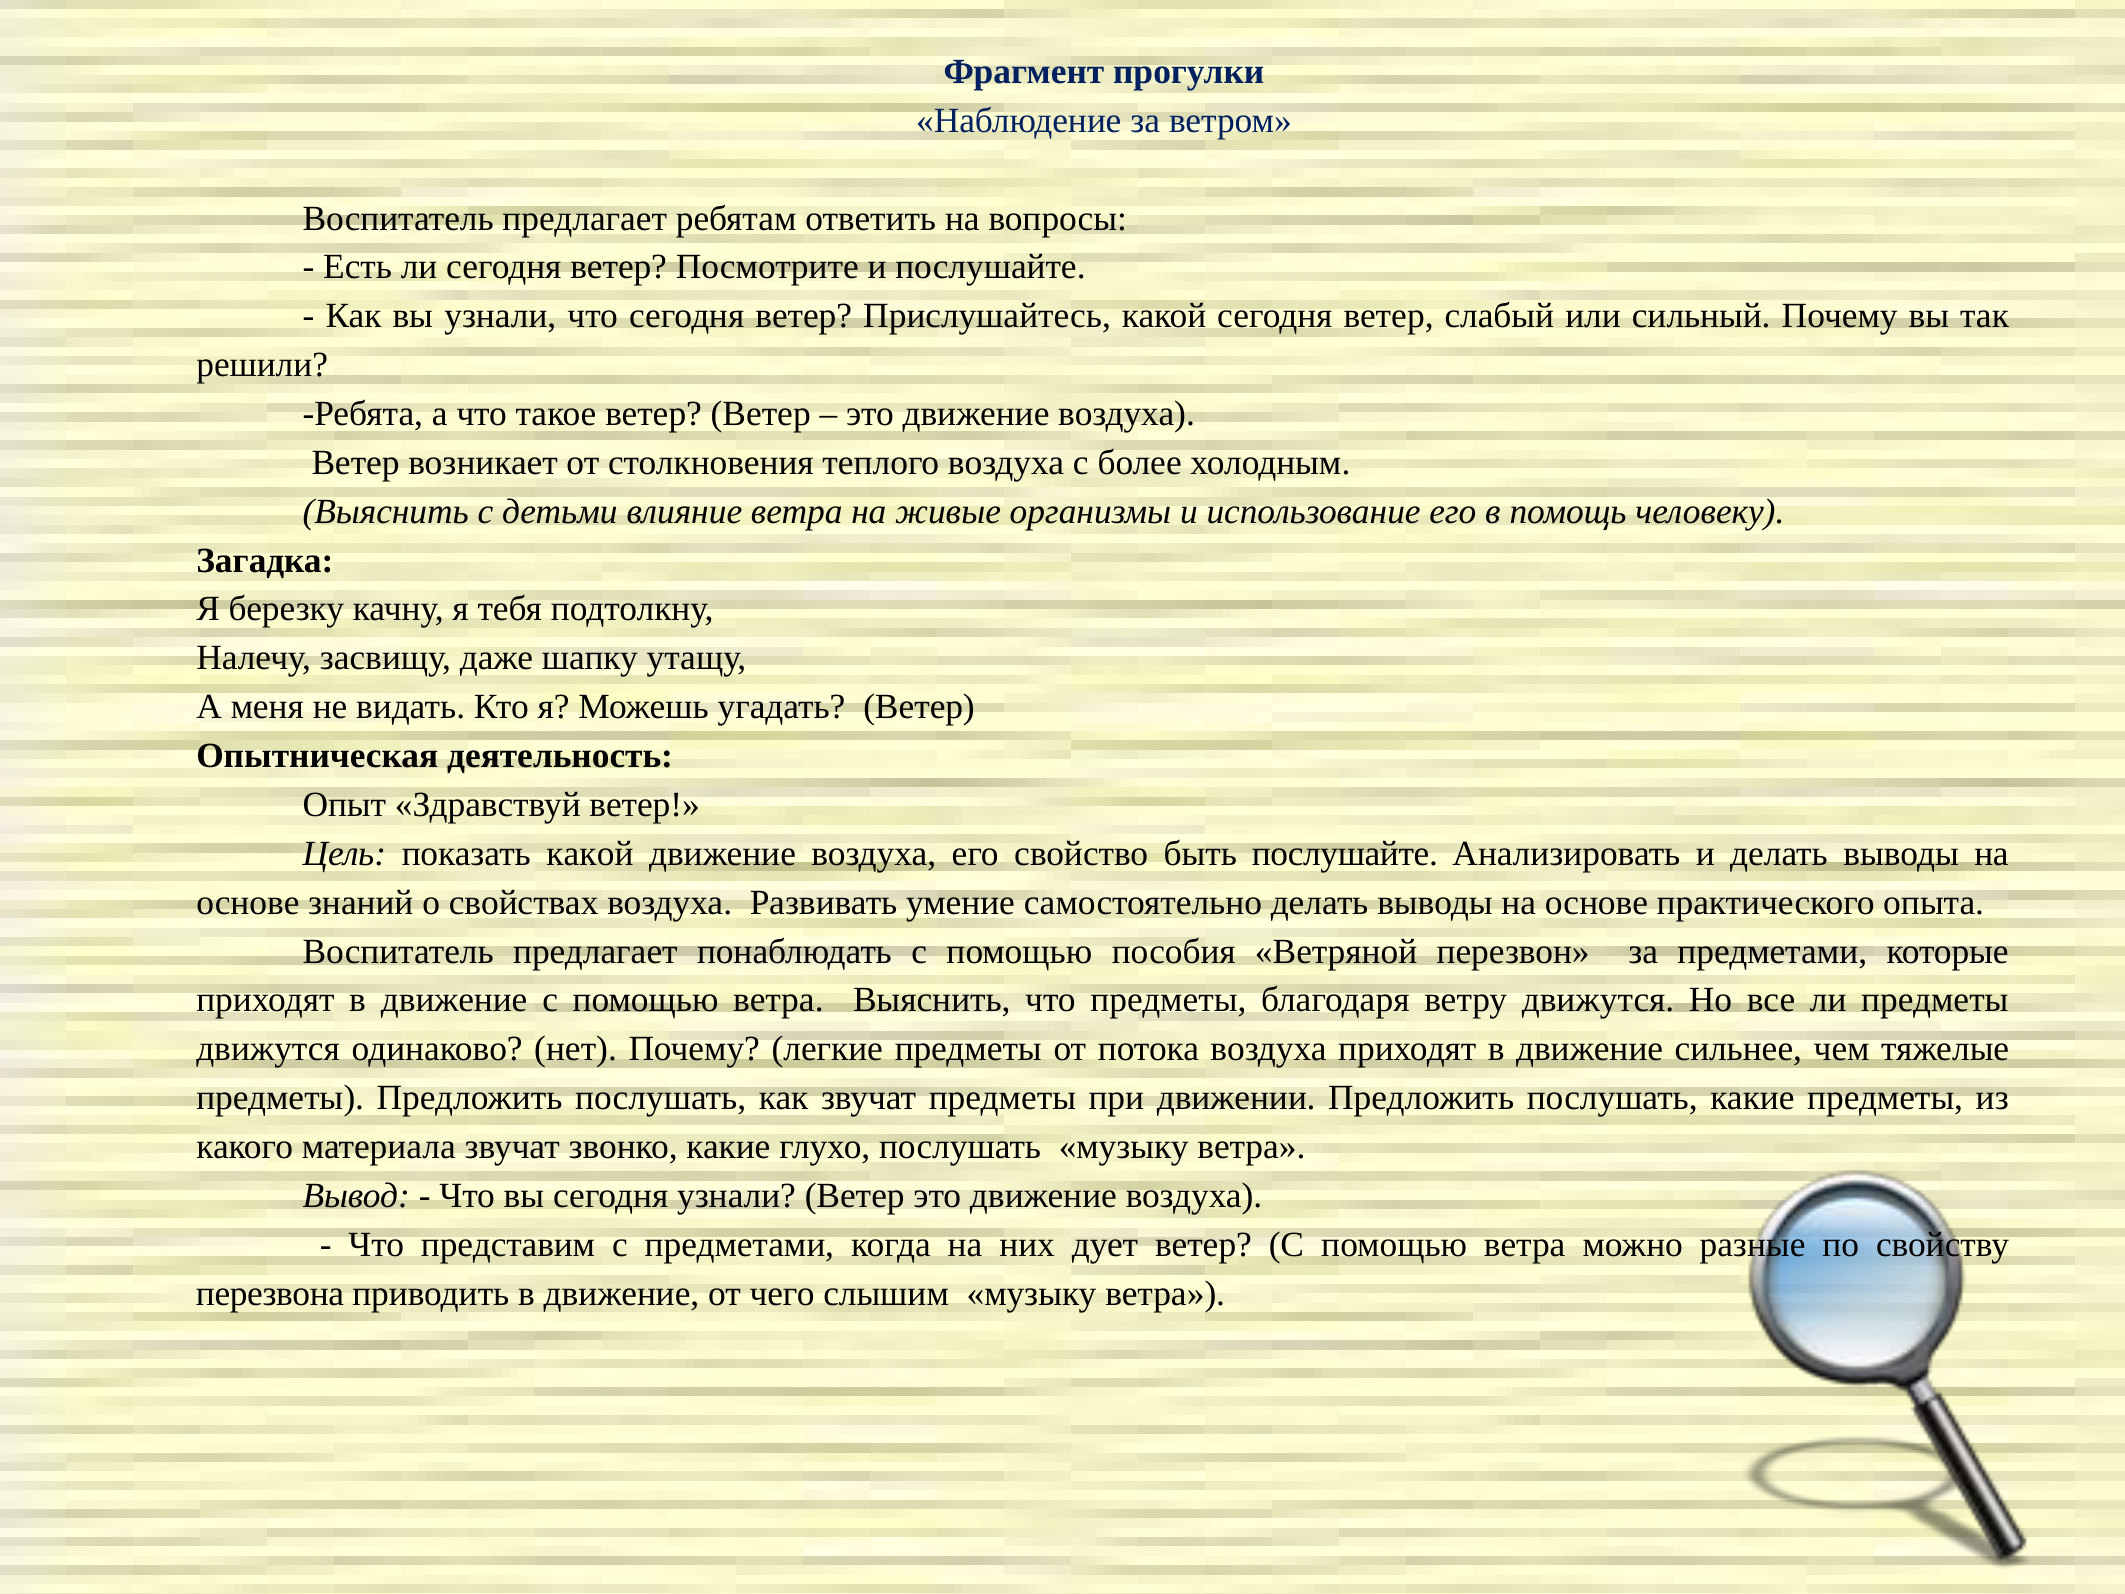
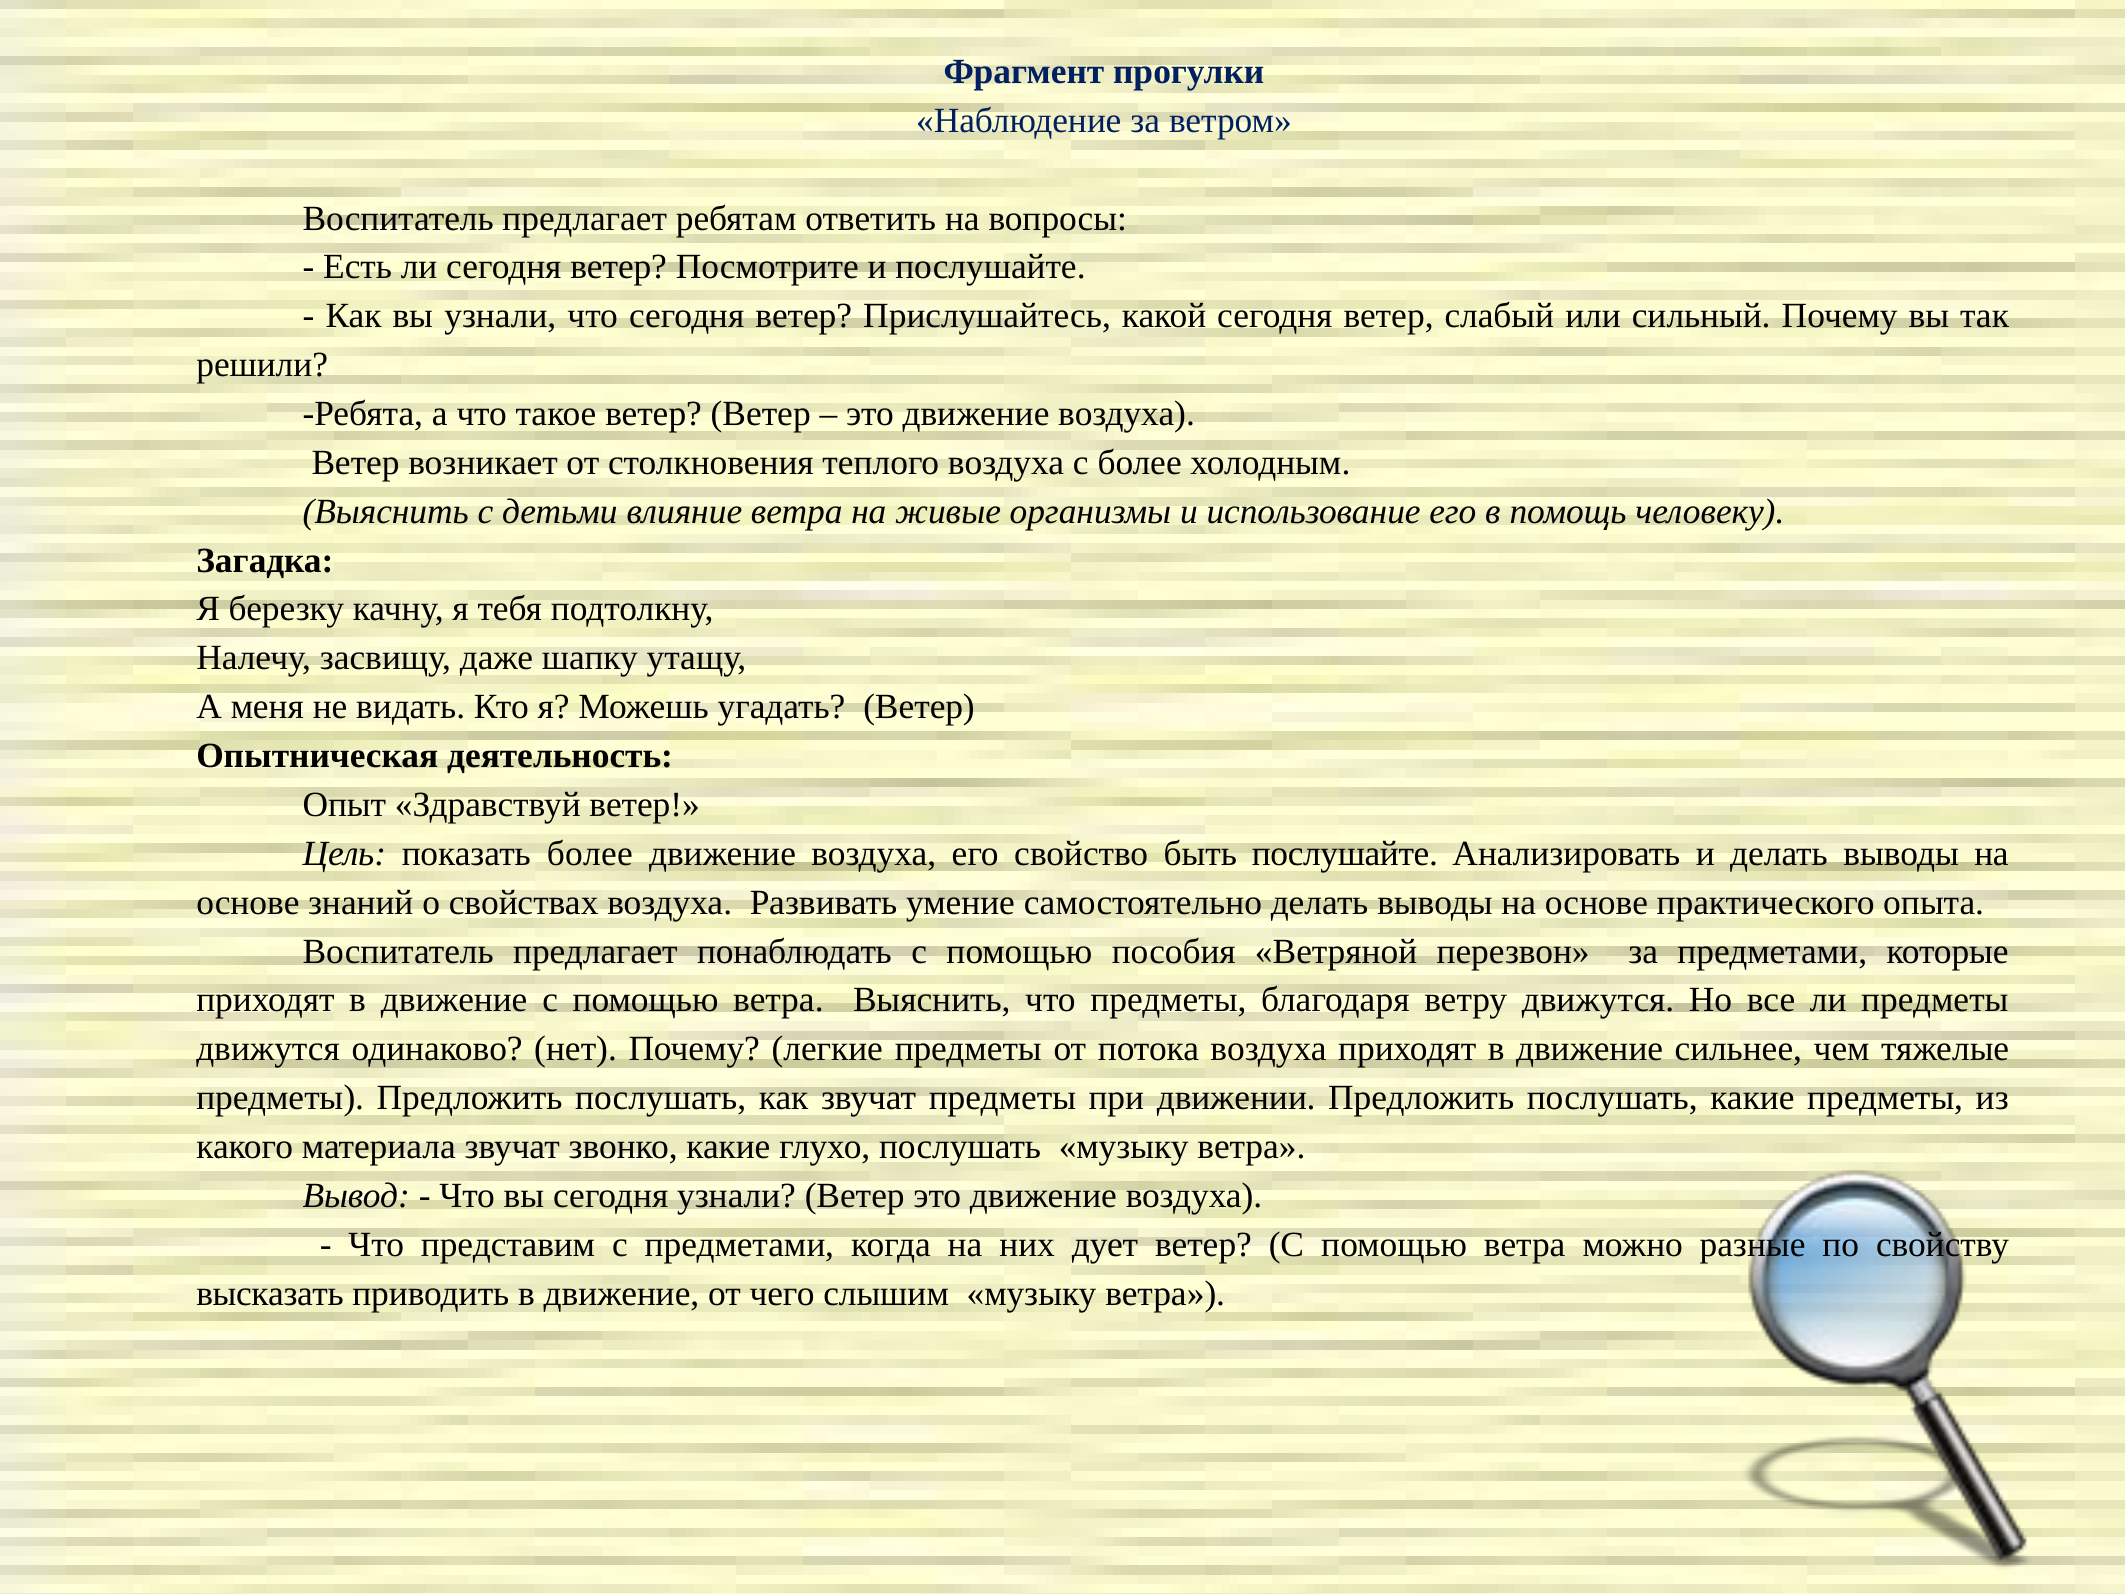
показать какой: какой -> более
перезвона: перезвона -> высказать
